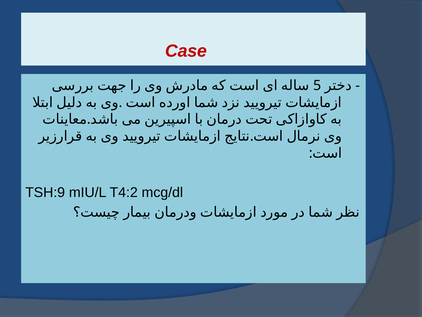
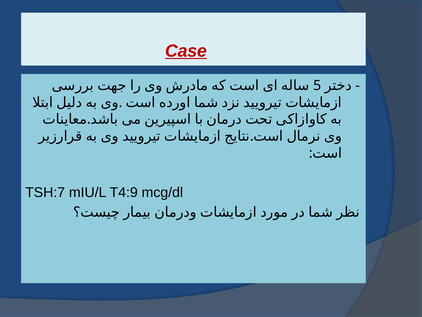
Case underline: none -> present
TSH:9: TSH:9 -> TSH:7
T4:2: T4:2 -> T4:9
